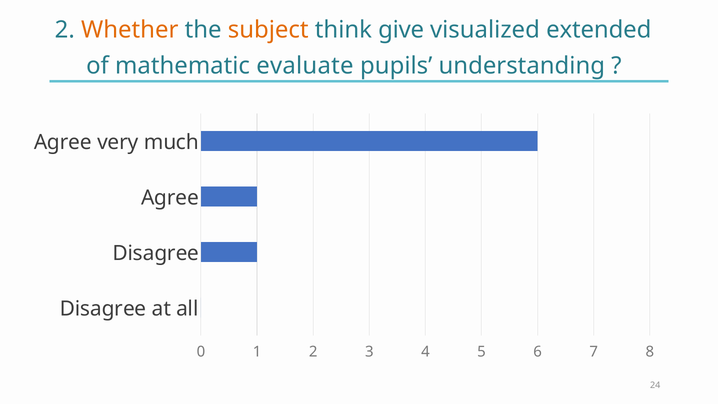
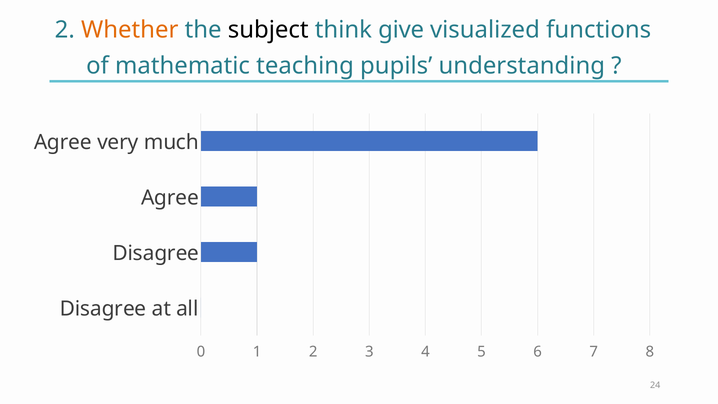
subject colour: orange -> black
extended: extended -> functions
evaluate: evaluate -> teaching
